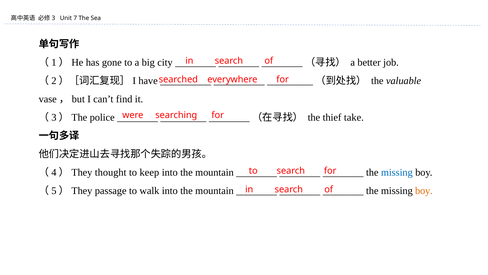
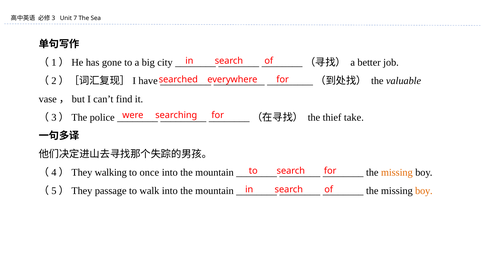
thought: thought -> walking
keep: keep -> once
missing at (397, 172) colour: blue -> orange
